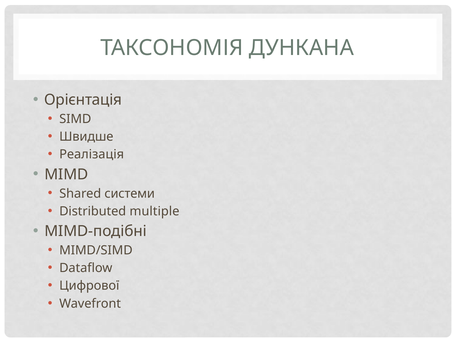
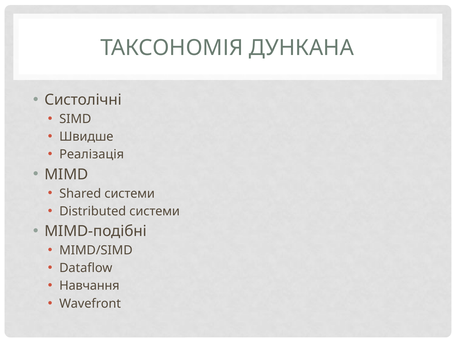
Орієнтація: Орієнтація -> Систолічні
Distributed multiple: multiple -> системи
Цифрової: Цифрової -> Навчання
